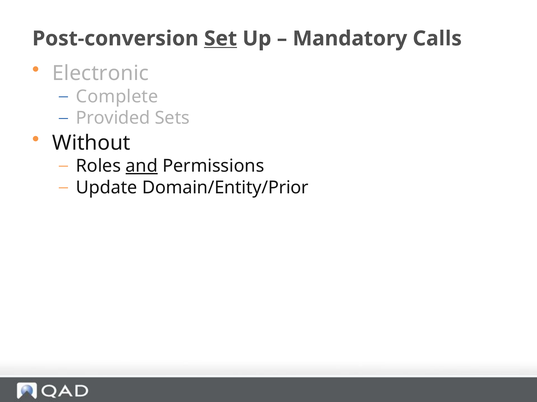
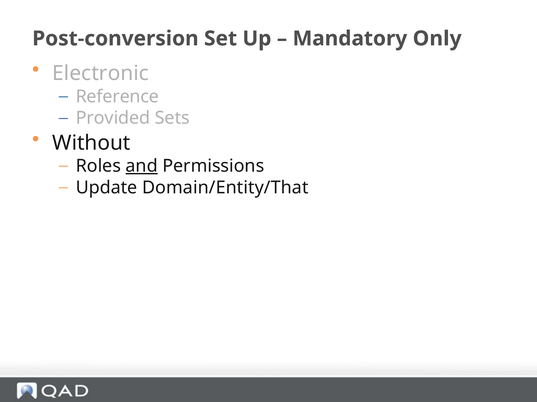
Set underline: present -> none
Calls: Calls -> Only
Complete: Complete -> Reference
Domain/Entity/Prior: Domain/Entity/Prior -> Domain/Entity/That
